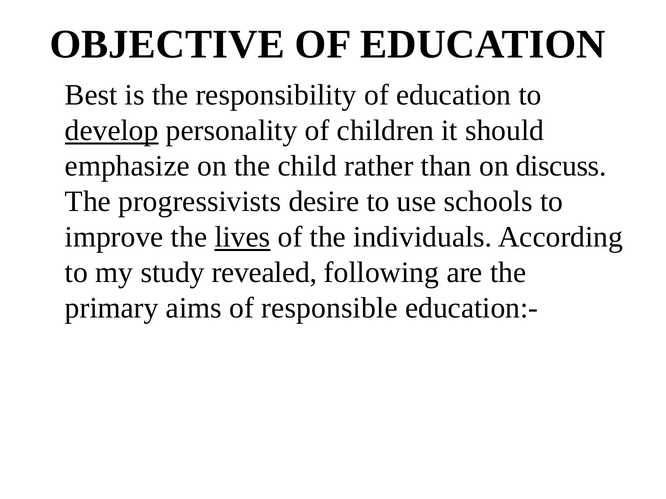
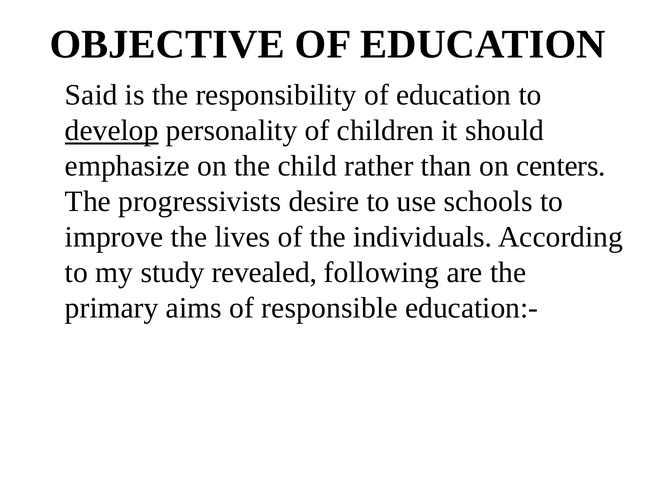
Best: Best -> Said
discuss: discuss -> centers
lives underline: present -> none
